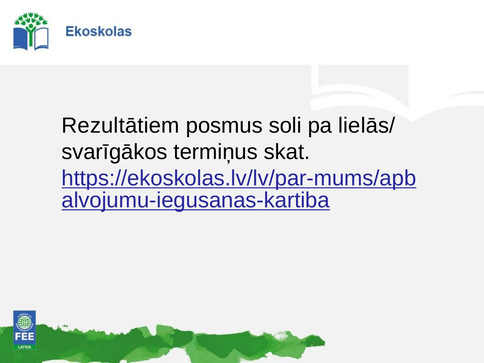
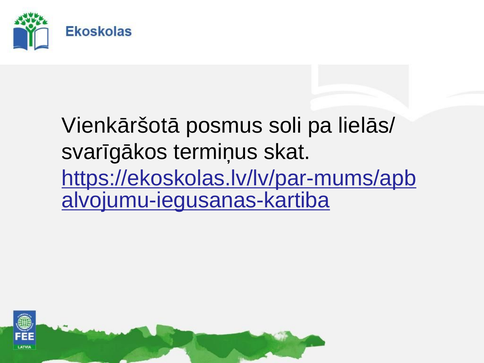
Rezultātiem: Rezultātiem -> Vienkāršotā
